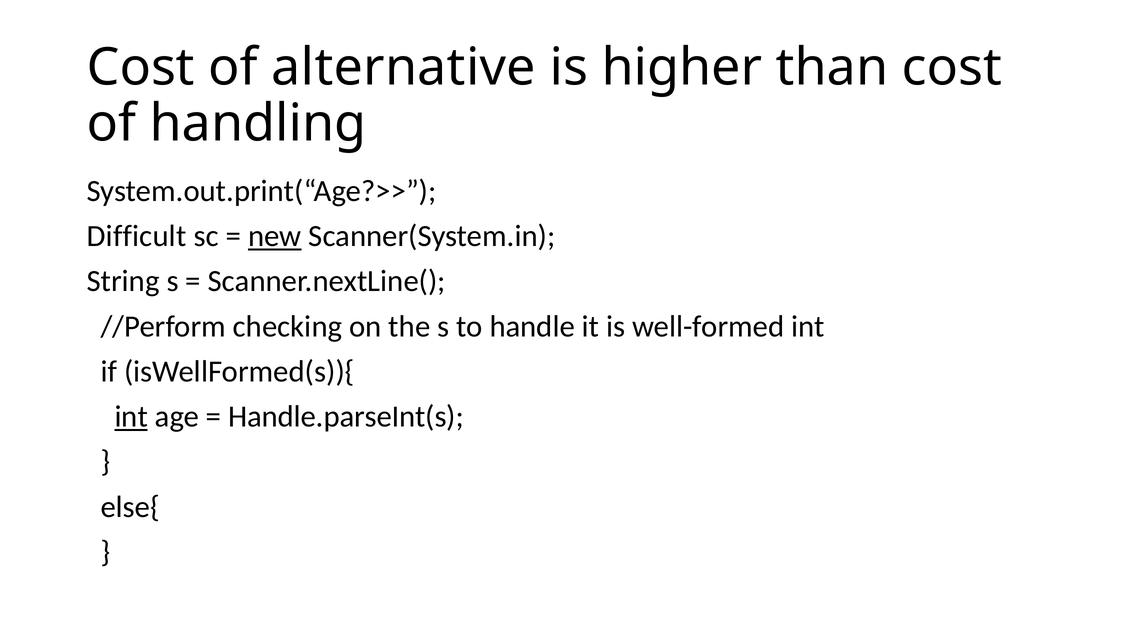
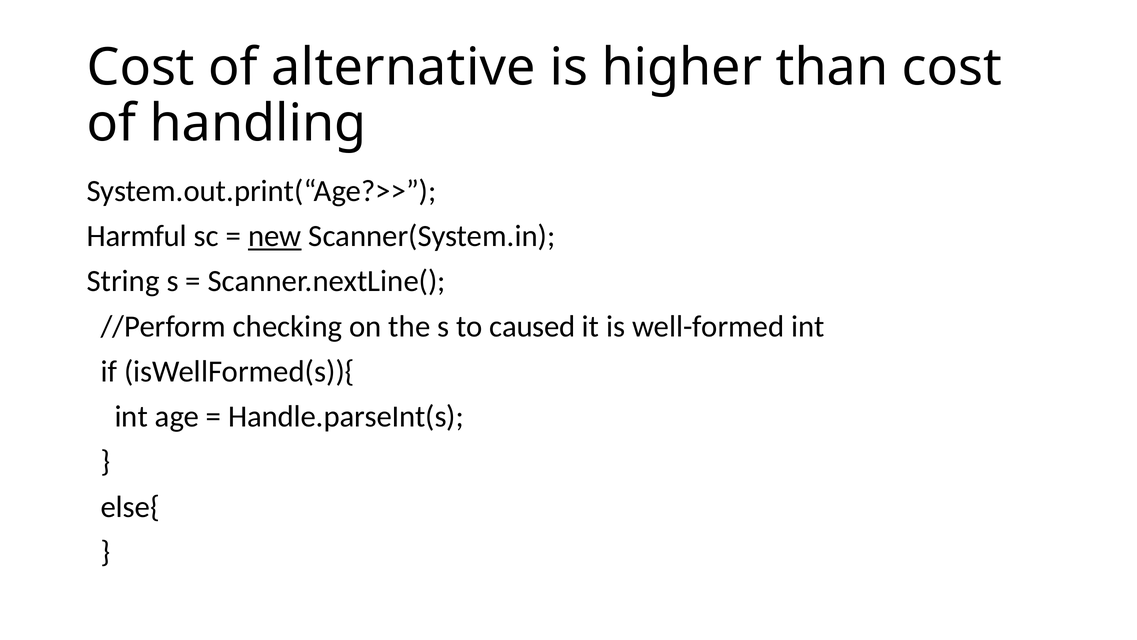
Difficult: Difficult -> Harmful
handle: handle -> caused
int at (131, 416) underline: present -> none
